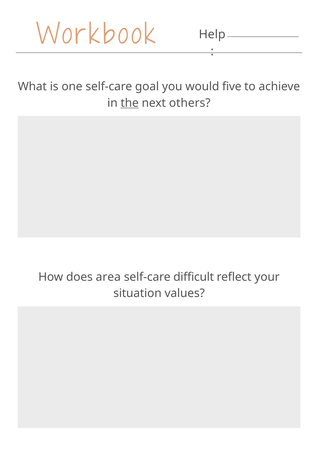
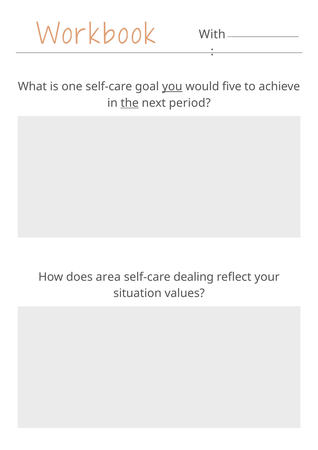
Help: Help -> With
you underline: none -> present
others: others -> period
difficult: difficult -> dealing
